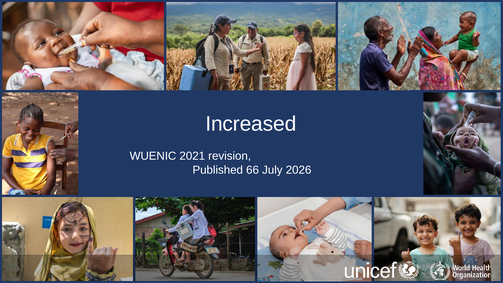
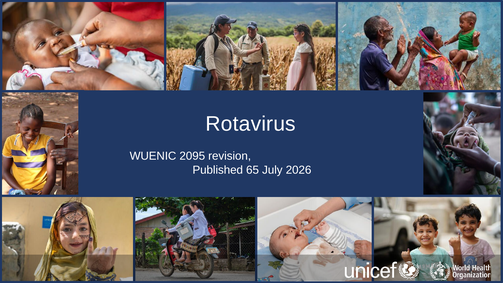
Increased: Increased -> Rotavirus
2021: 2021 -> 2095
66: 66 -> 65
